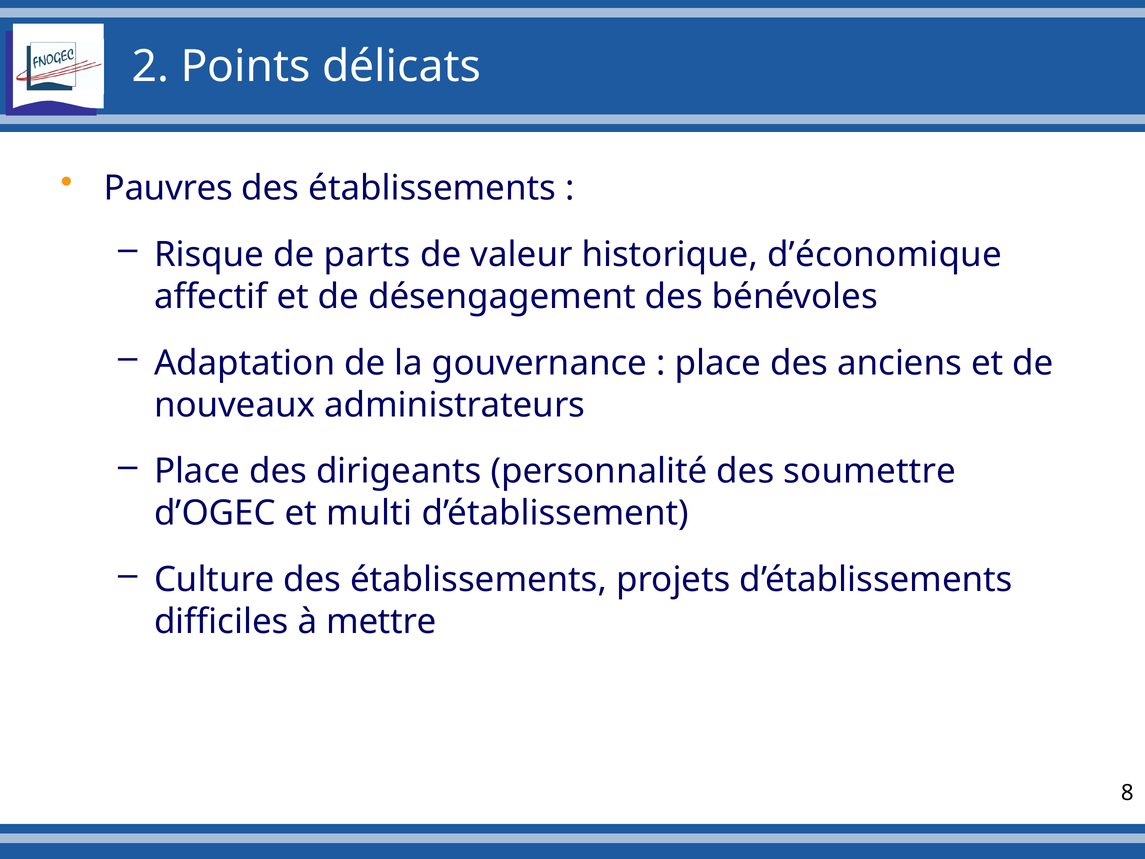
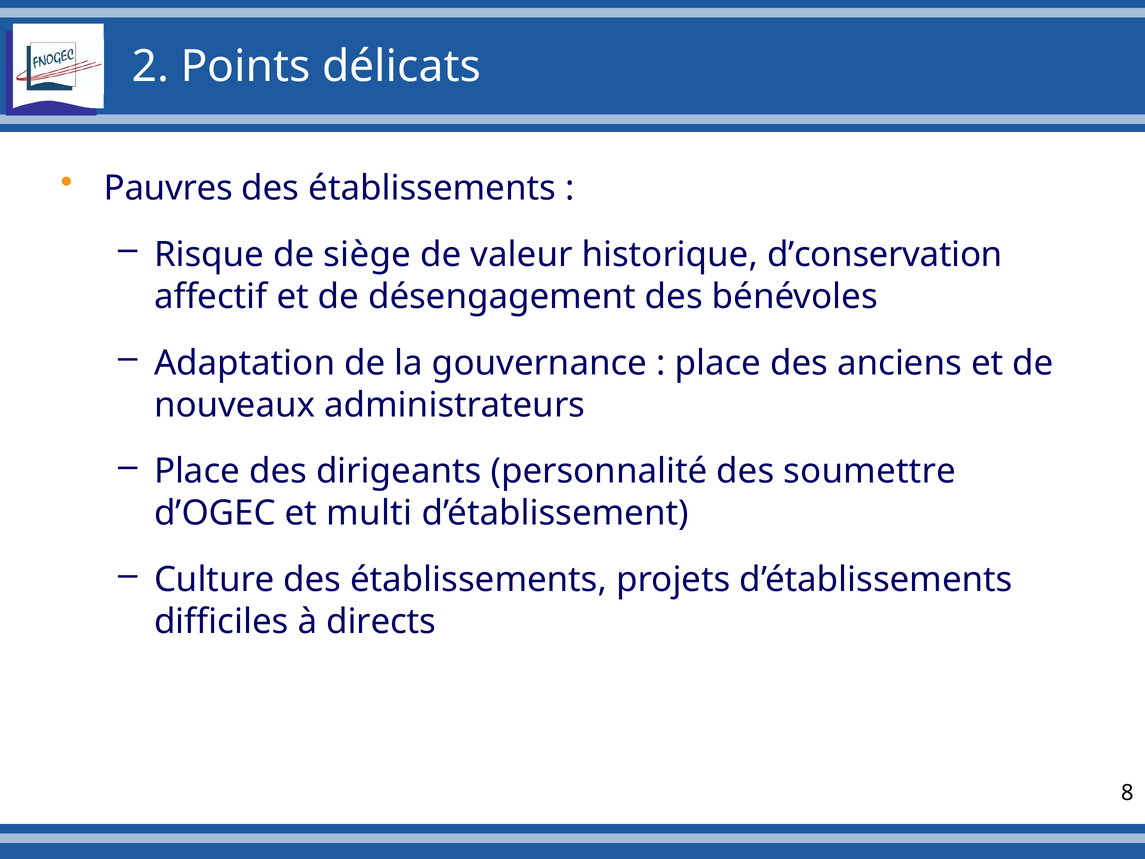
parts: parts -> siège
d’économique: d’économique -> d’conservation
mettre: mettre -> directs
